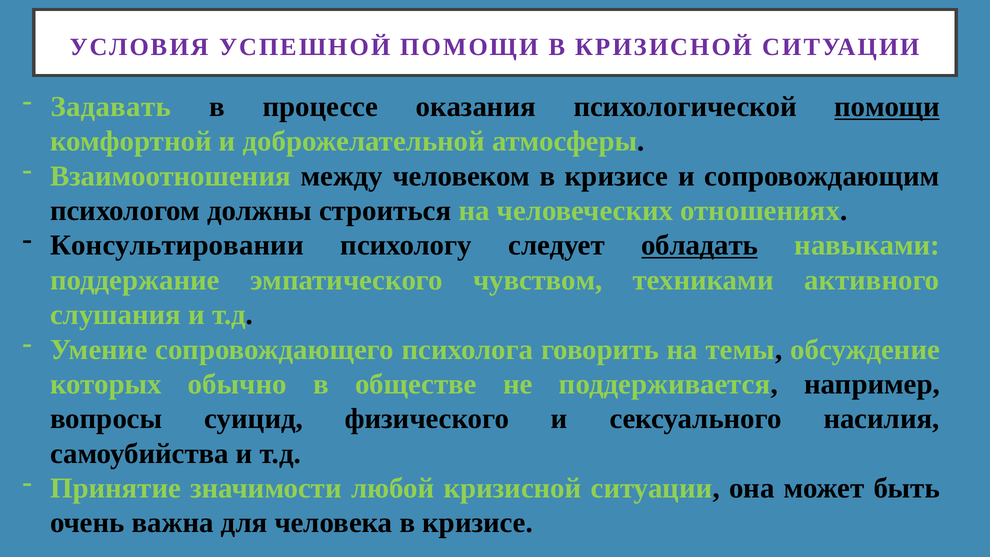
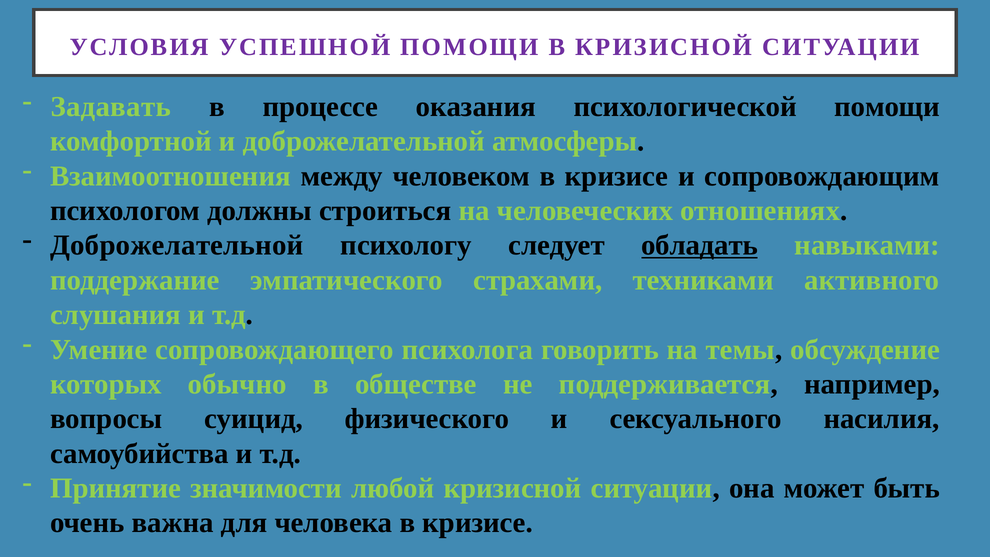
помощи at (887, 107) underline: present -> none
Консультировании at (177, 245): Консультировании -> Доброжелательной
чувством: чувством -> страхами
